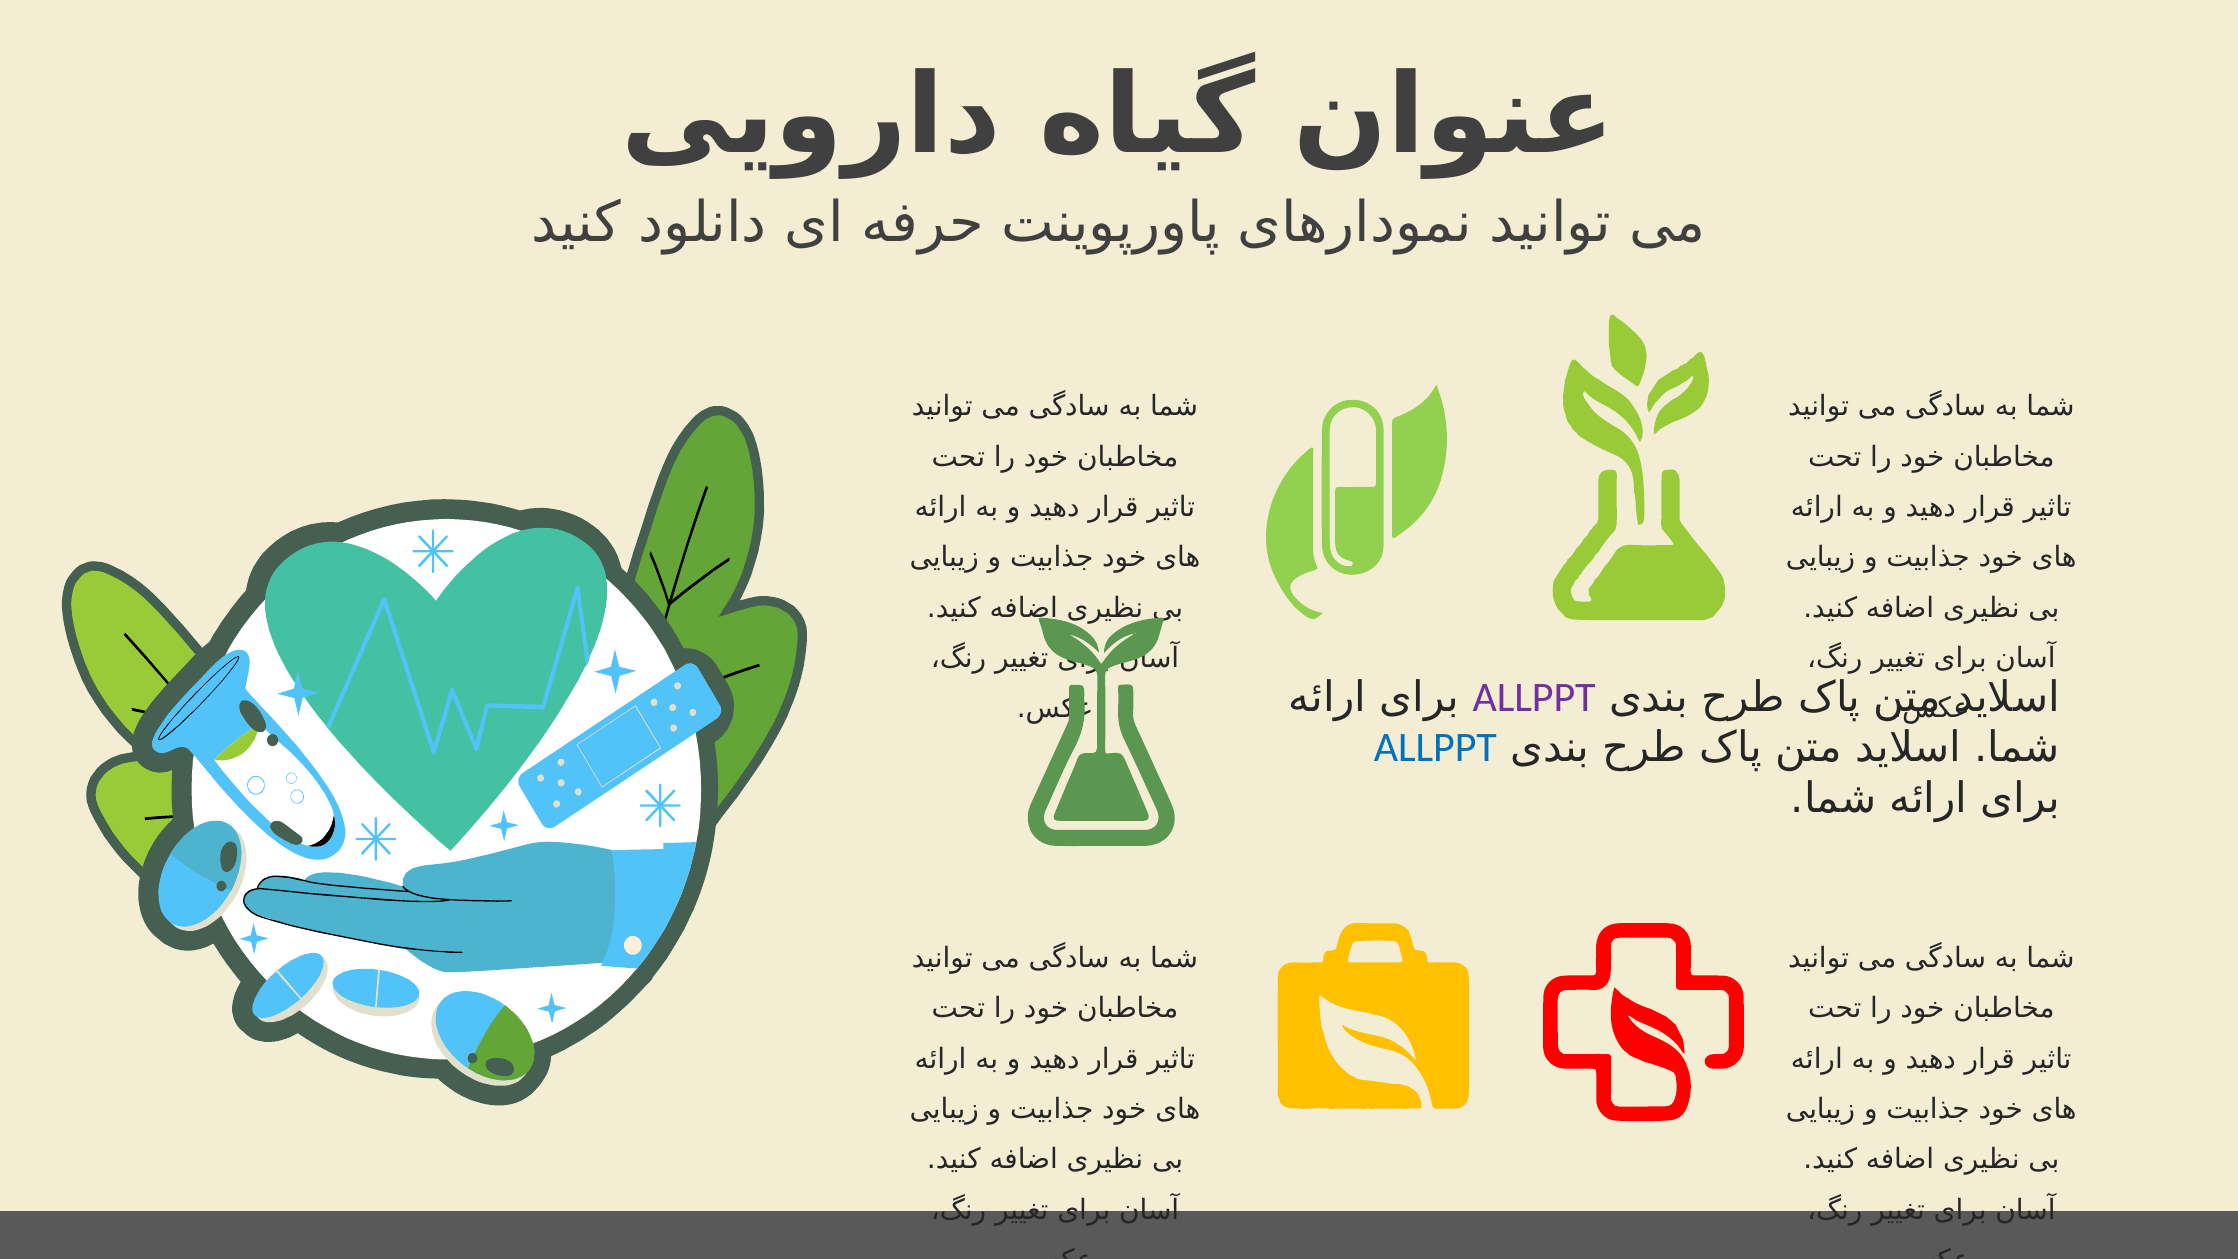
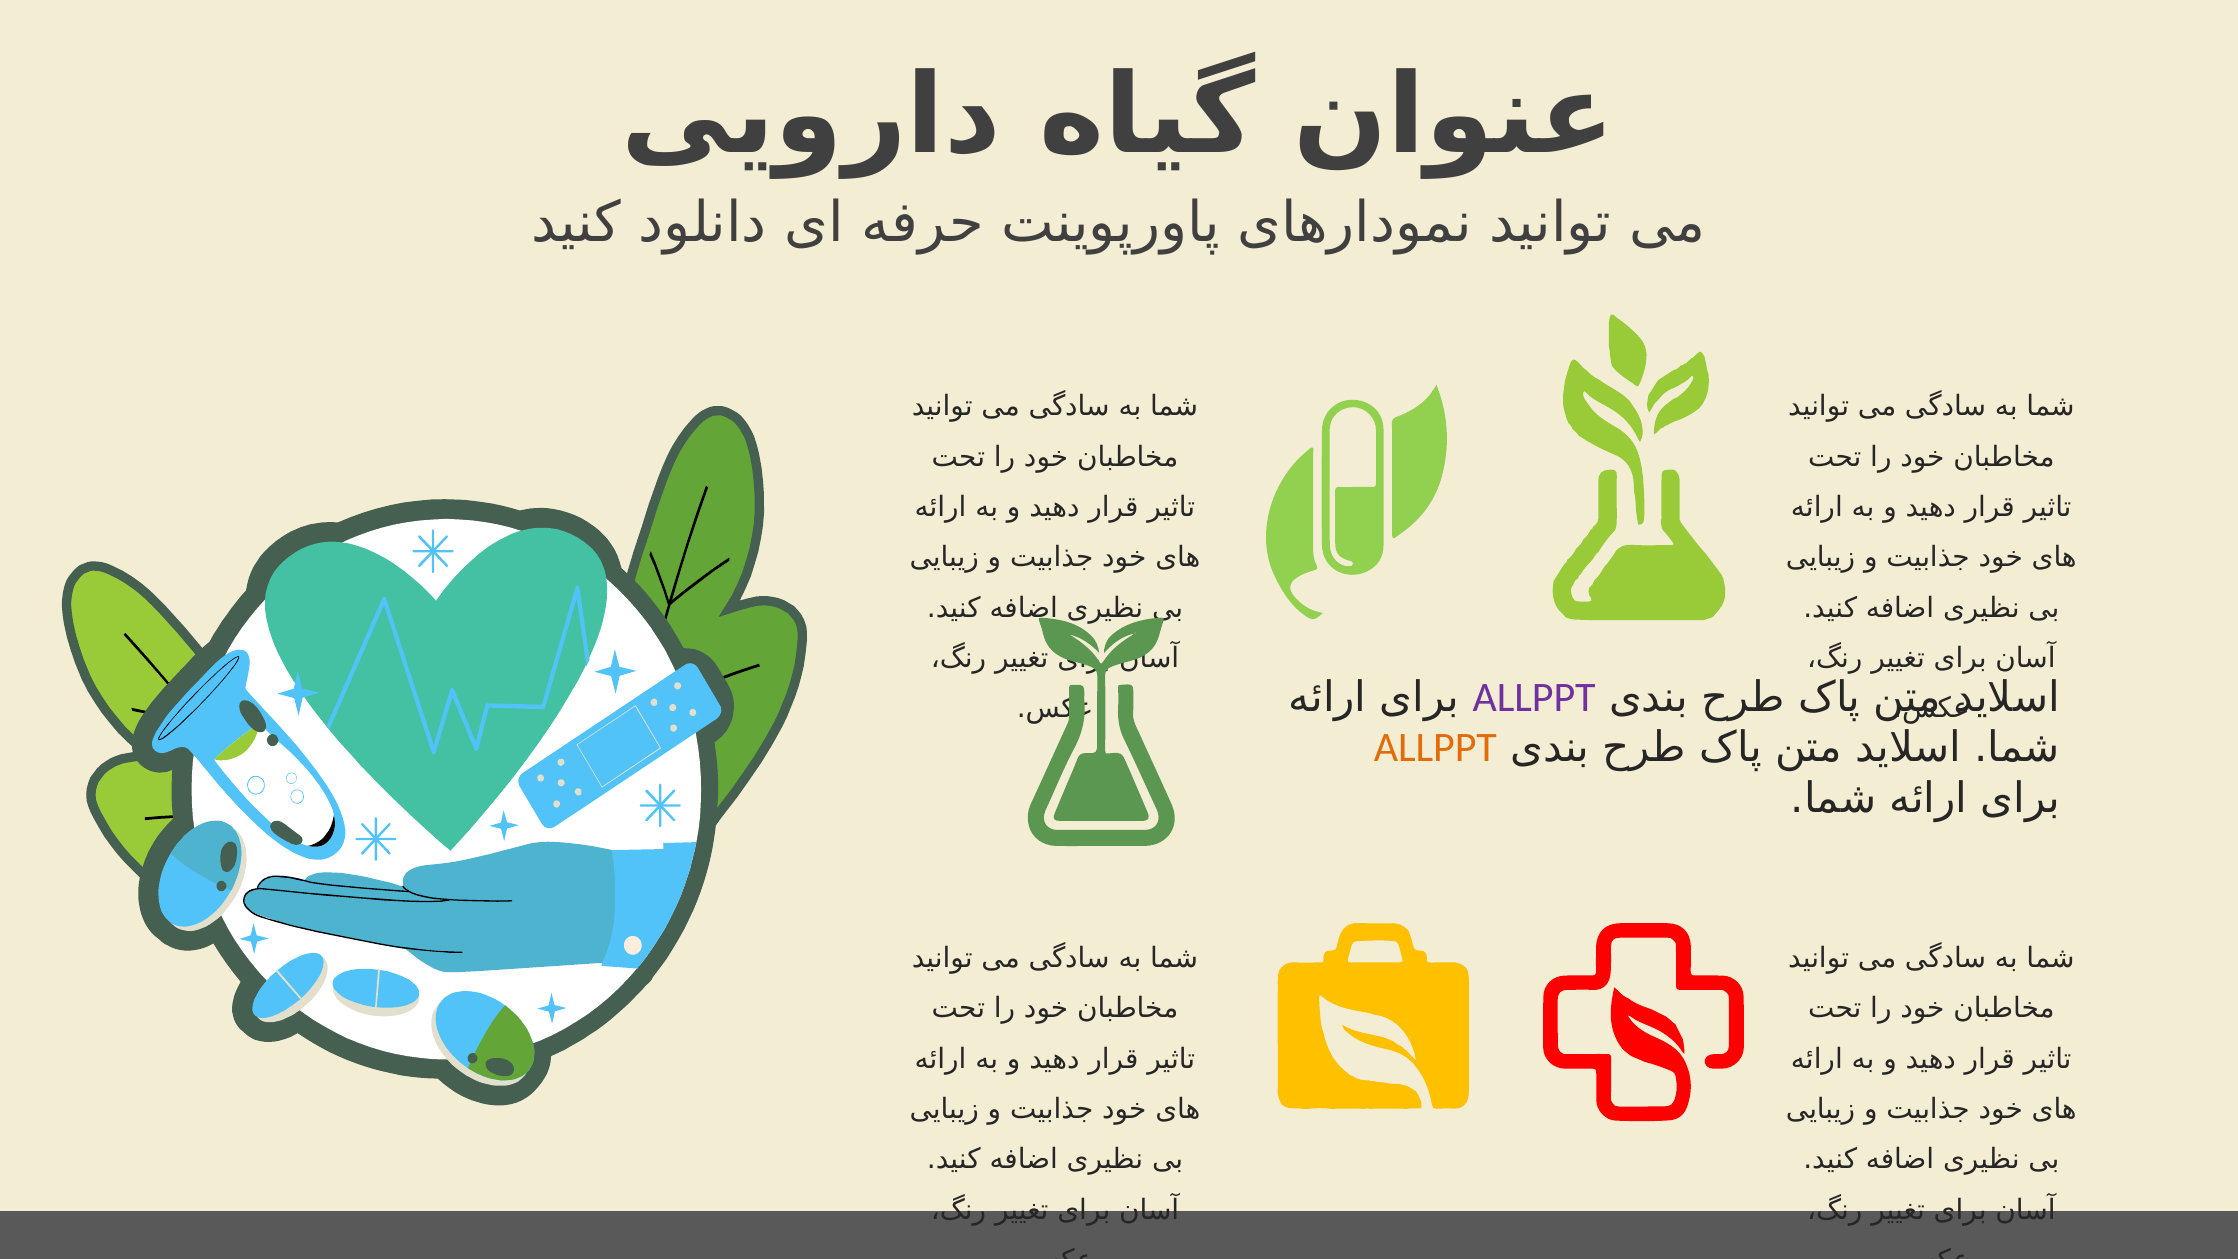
ALLPPT at (1435, 748) colour: blue -> orange
